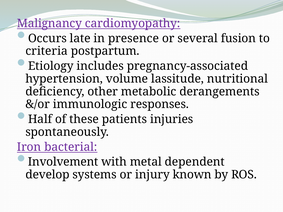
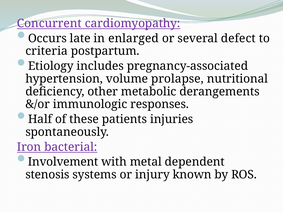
Malignancy: Malignancy -> Concurrent
presence: presence -> enlarged
fusion: fusion -> defect
lassitude: lassitude -> prolapse
develop: develop -> stenosis
